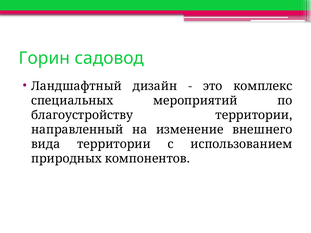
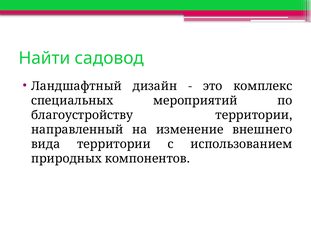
Горин: Горин -> Найти
